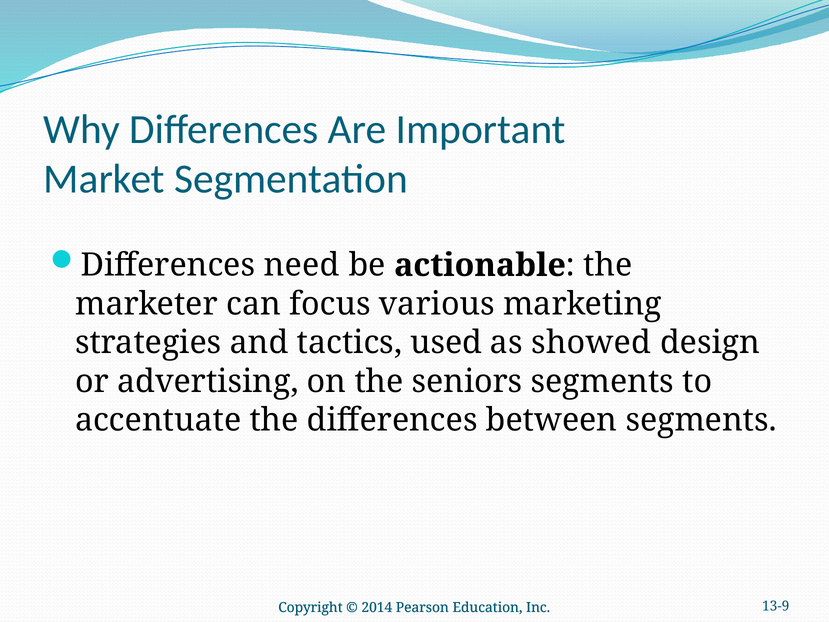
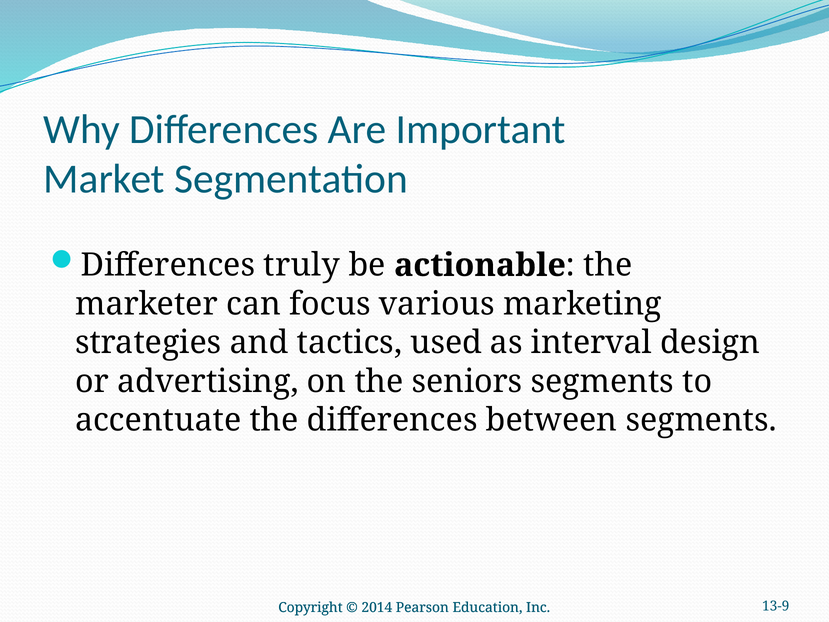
need: need -> truly
showed: showed -> interval
